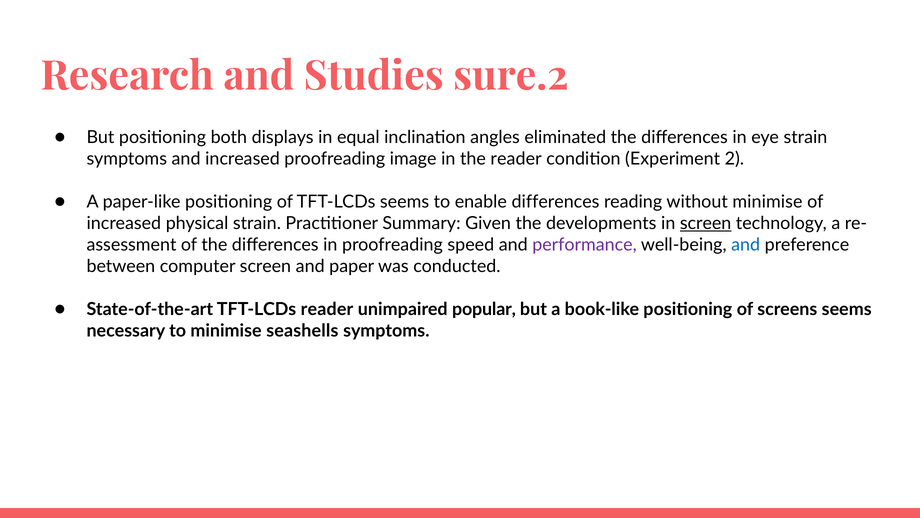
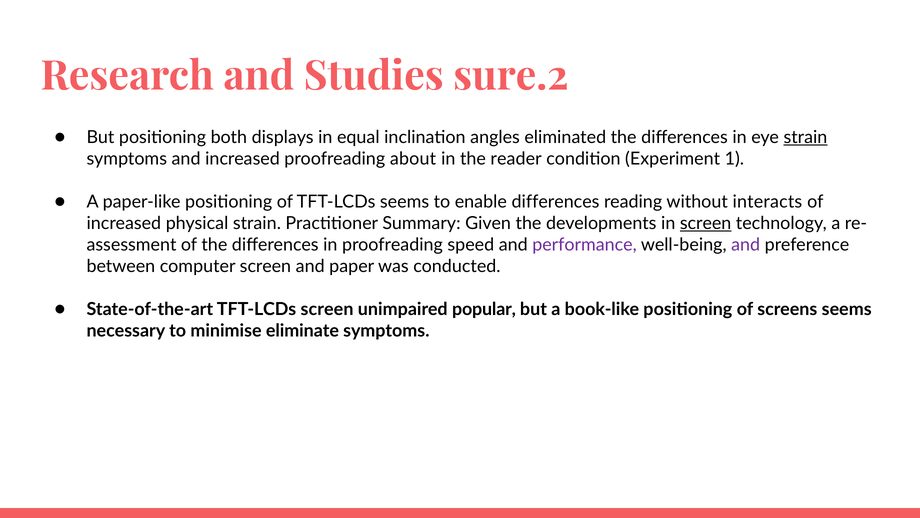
strain at (805, 137) underline: none -> present
image: image -> about
2: 2 -> 1
without minimise: minimise -> interacts
and at (746, 245) colour: blue -> purple
TFT-LCDs reader: reader -> screen
seashells: seashells -> eliminate
